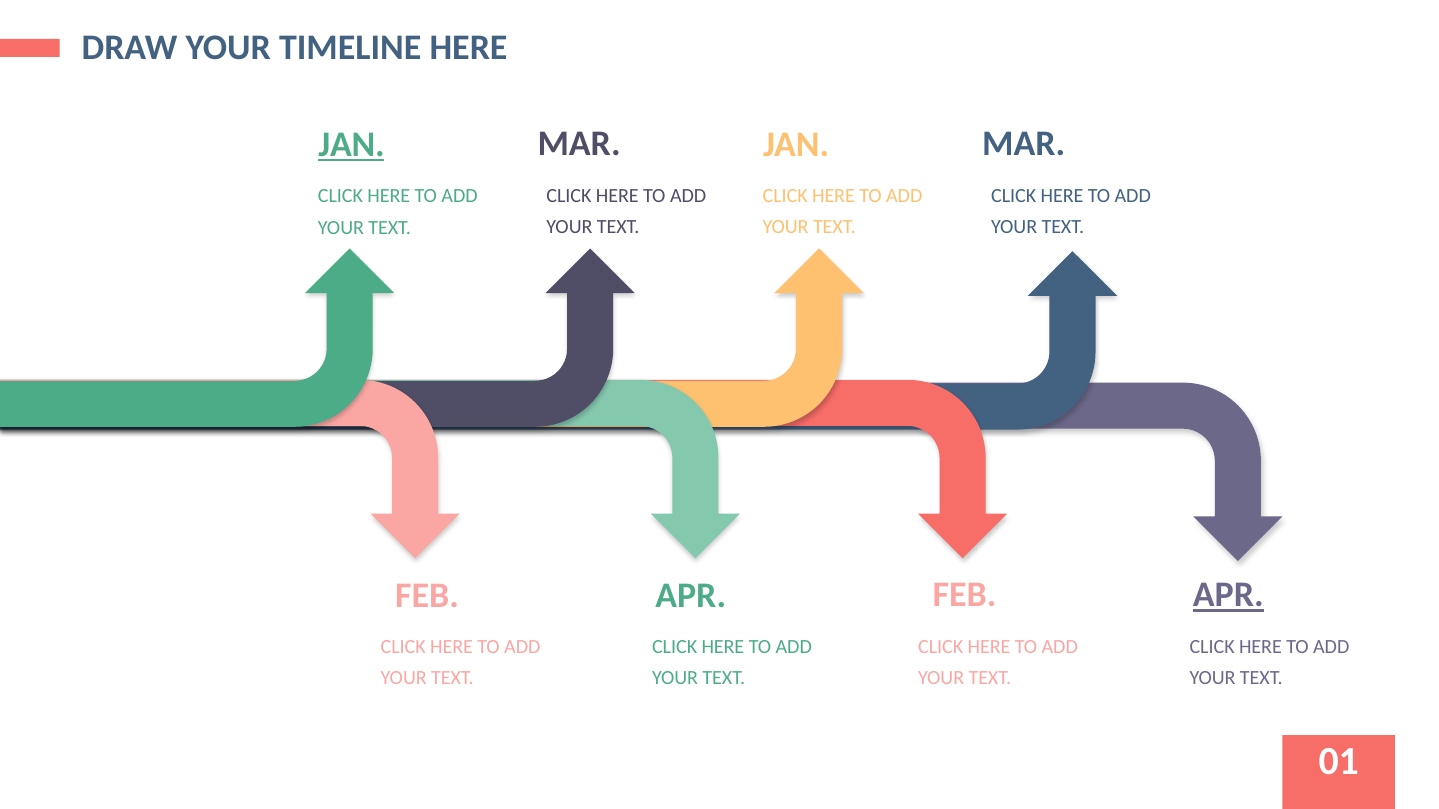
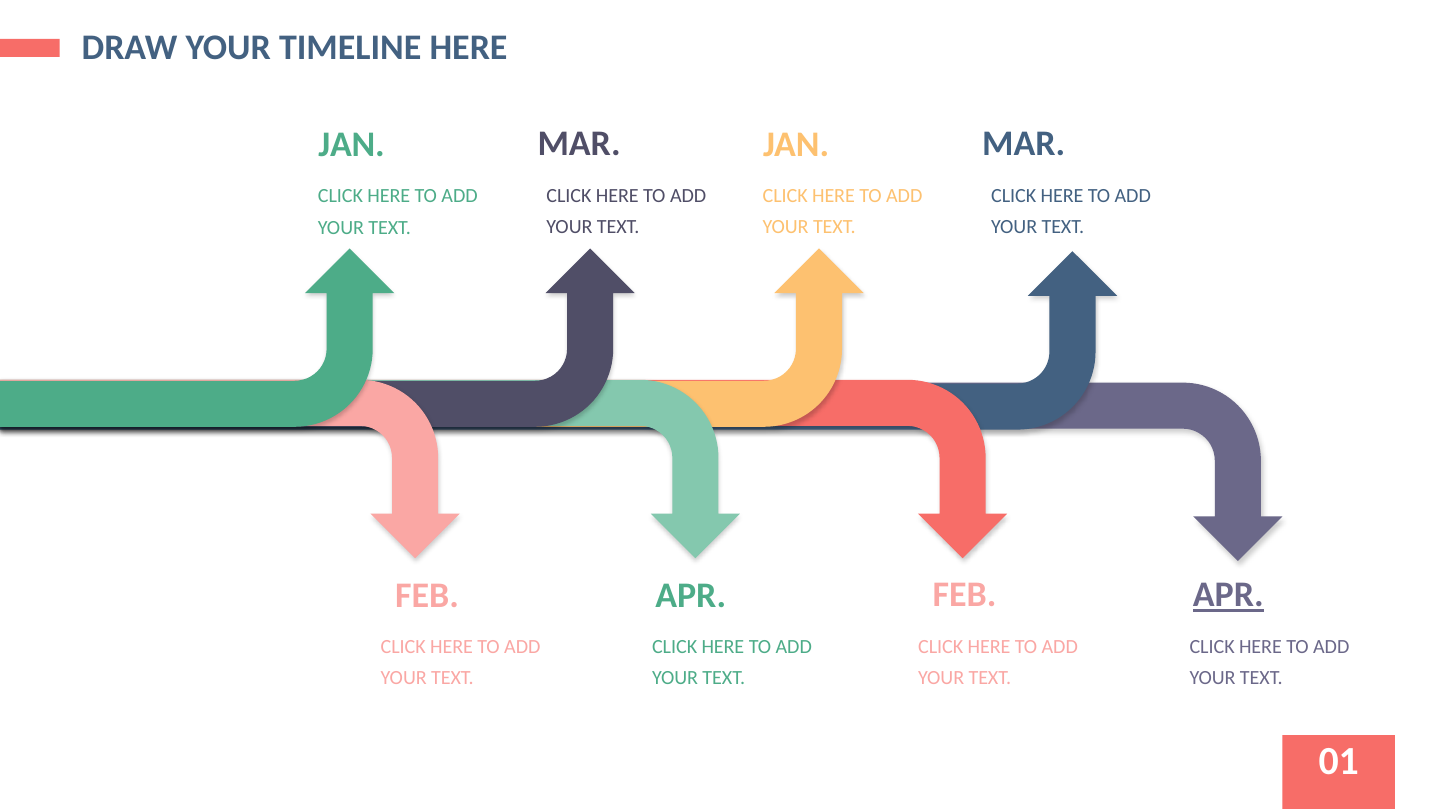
JAN at (352, 145) underline: present -> none
